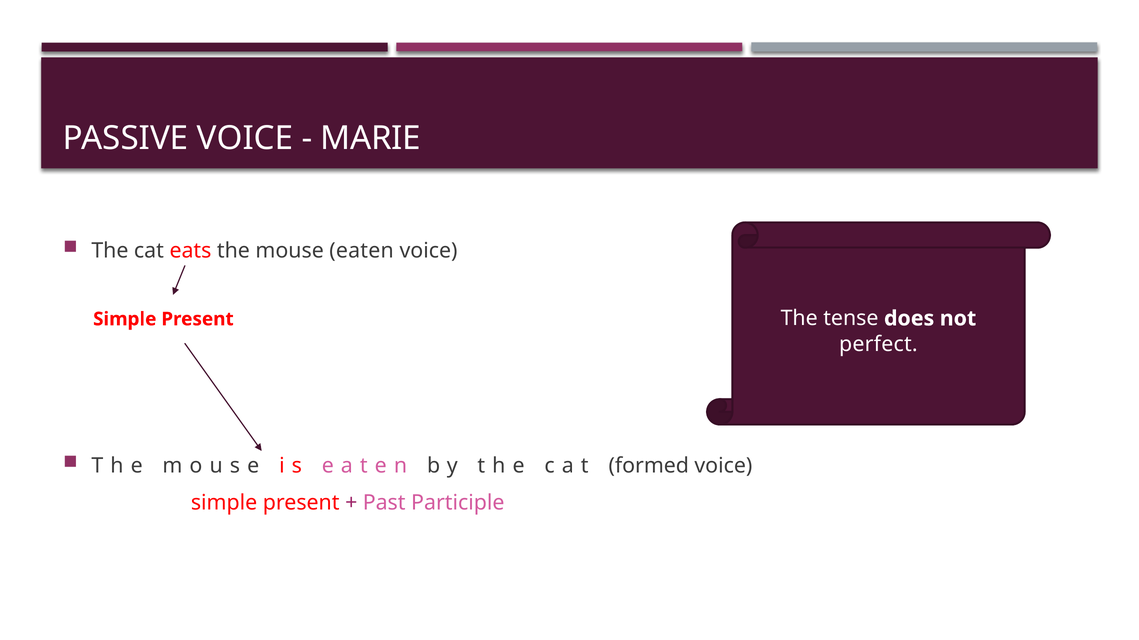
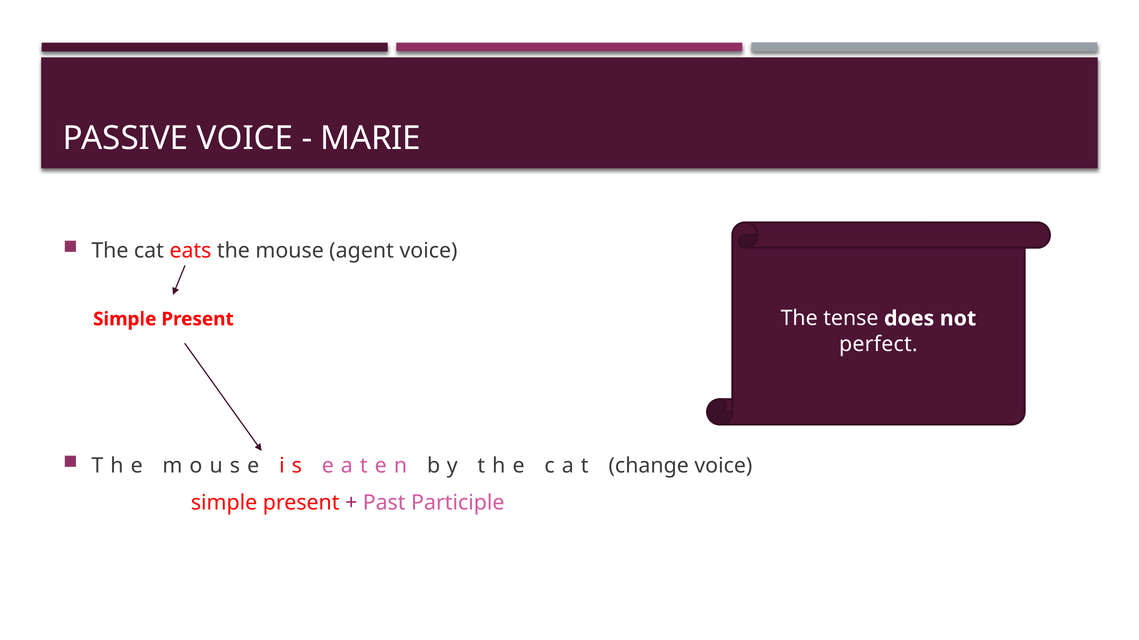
eaten: eaten -> agent
formed: formed -> change
